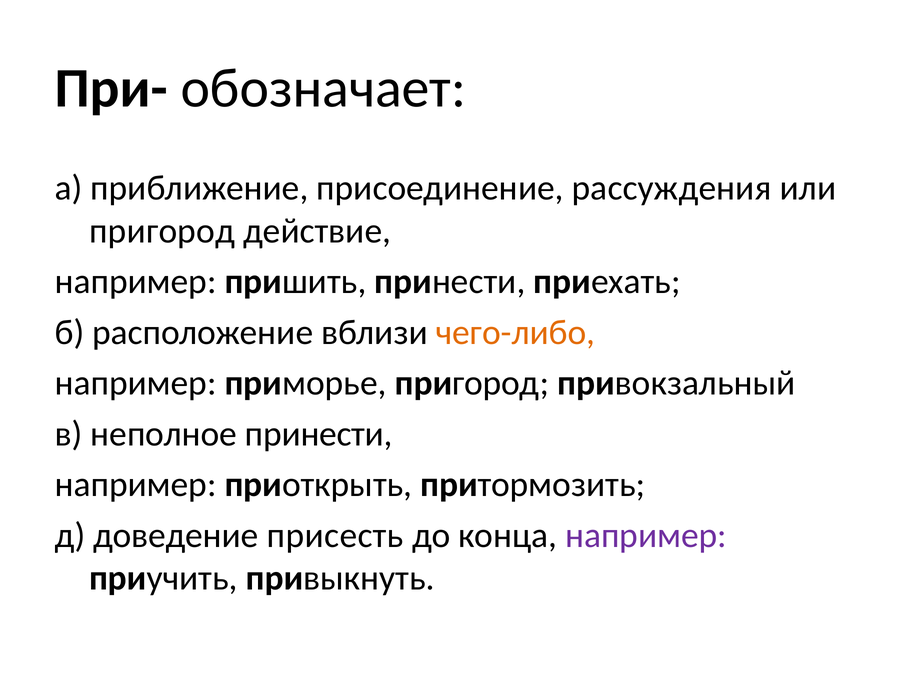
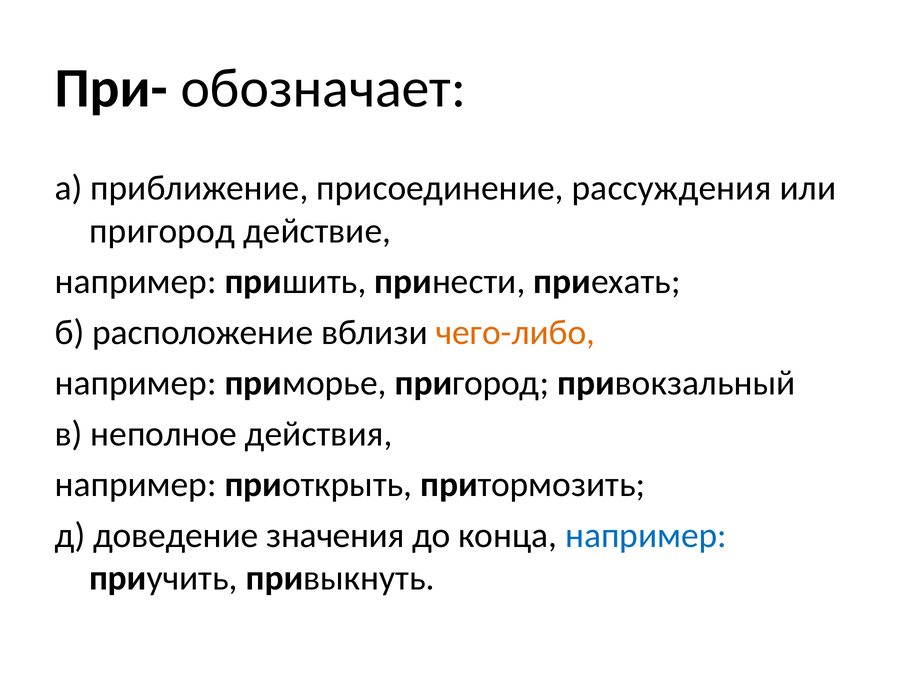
неполное принести: принести -> действия
присесть: присесть -> значения
например at (646, 535) colour: purple -> blue
